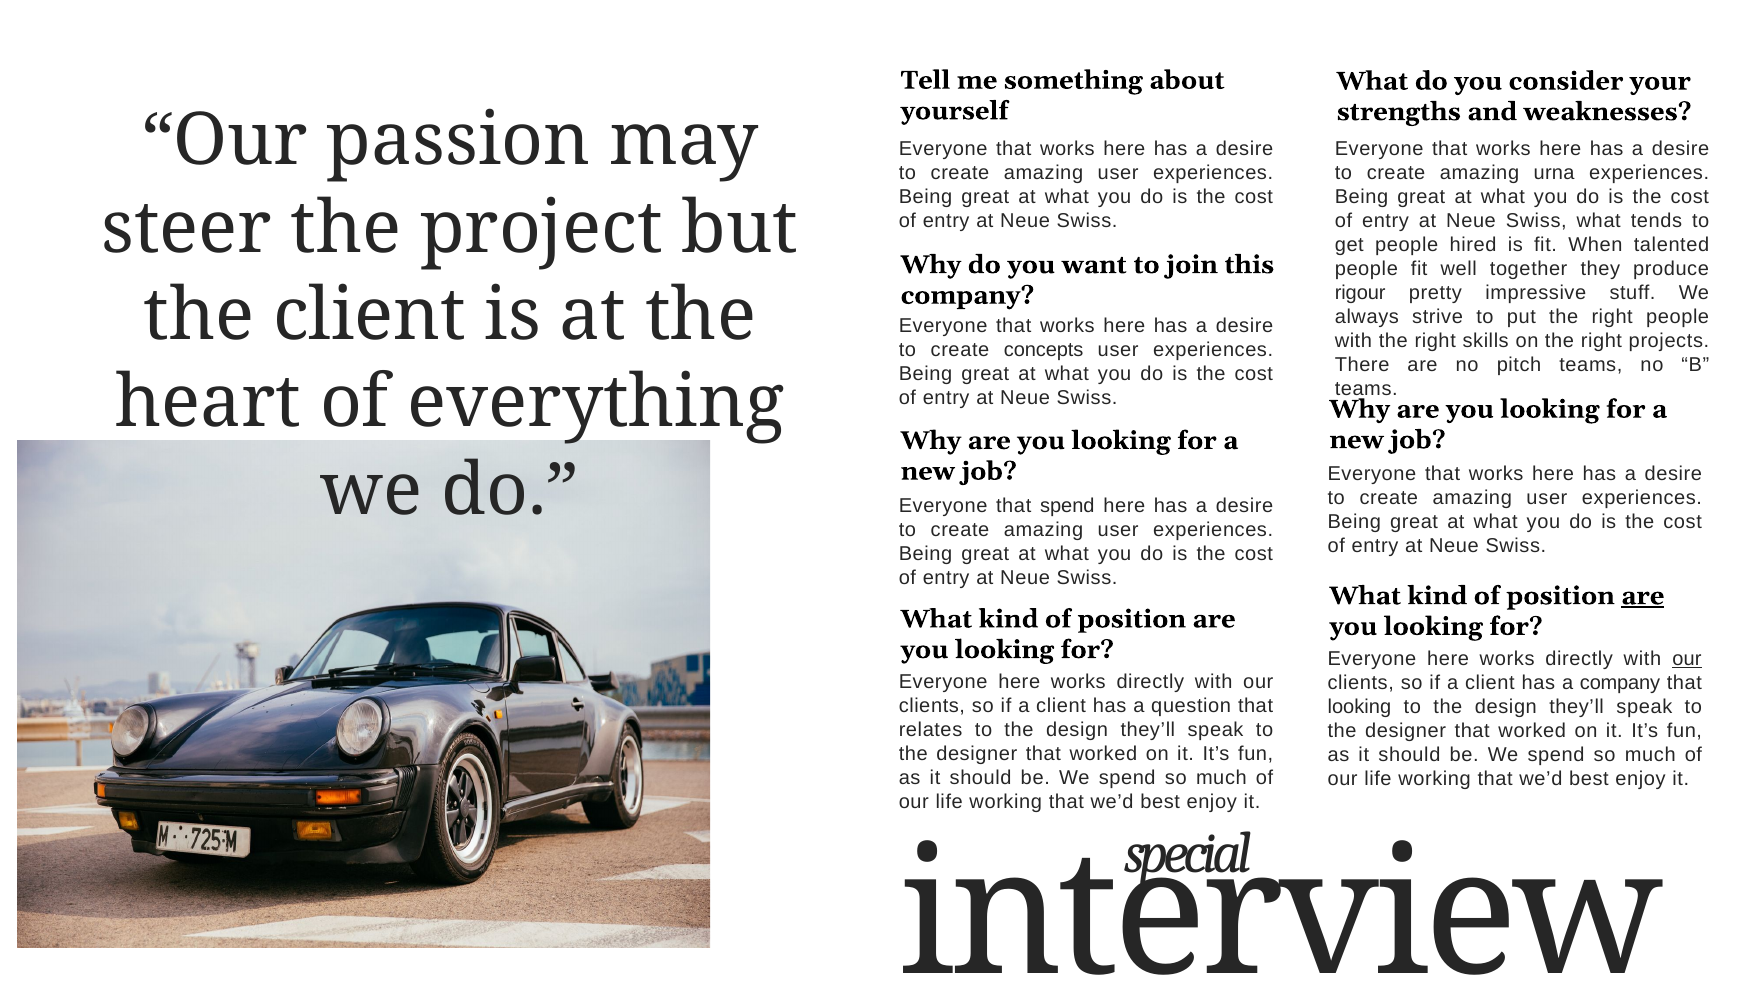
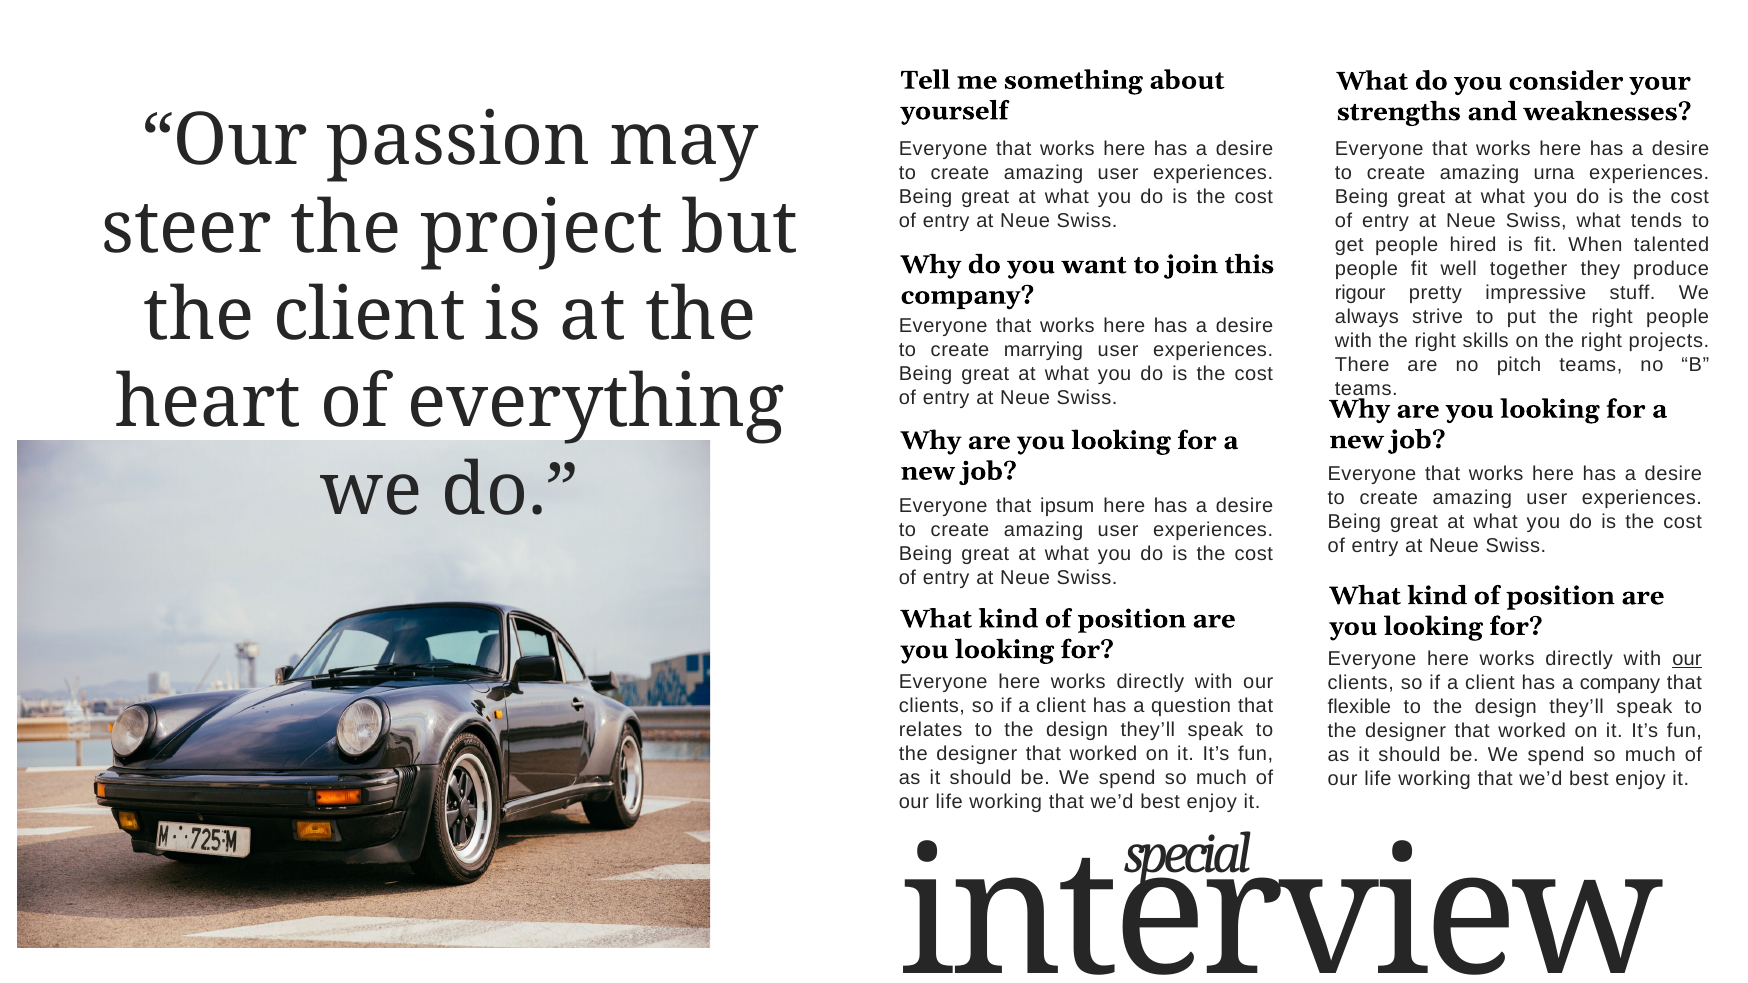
concepts: concepts -> marrying
that spend: spend -> ipsum
are at (1643, 596) underline: present -> none
looking at (1359, 707): looking -> flexible
